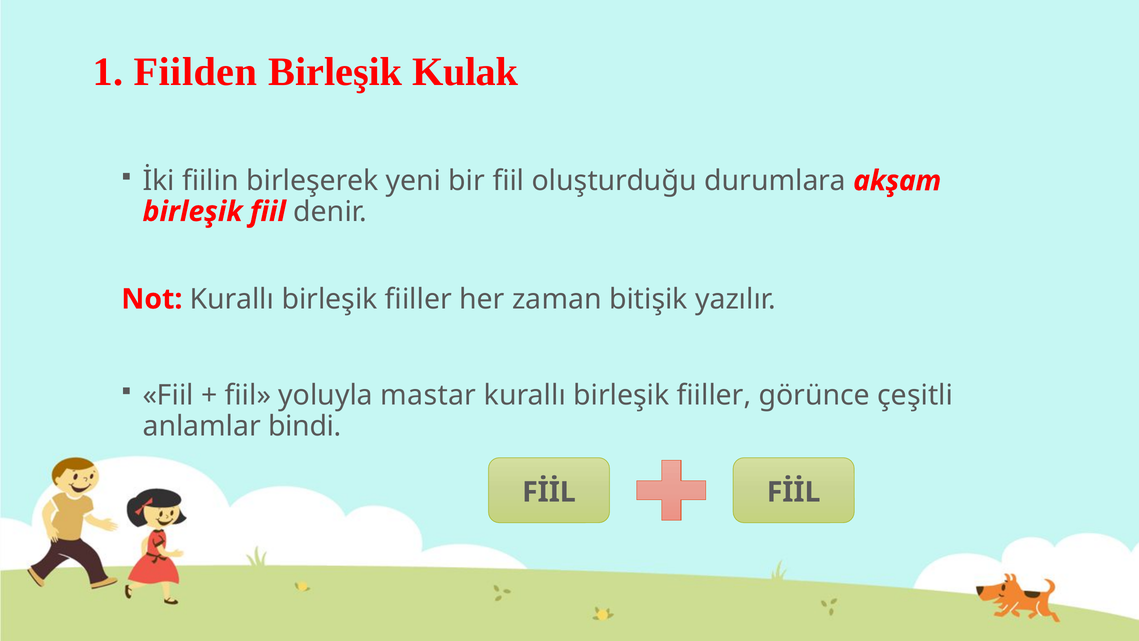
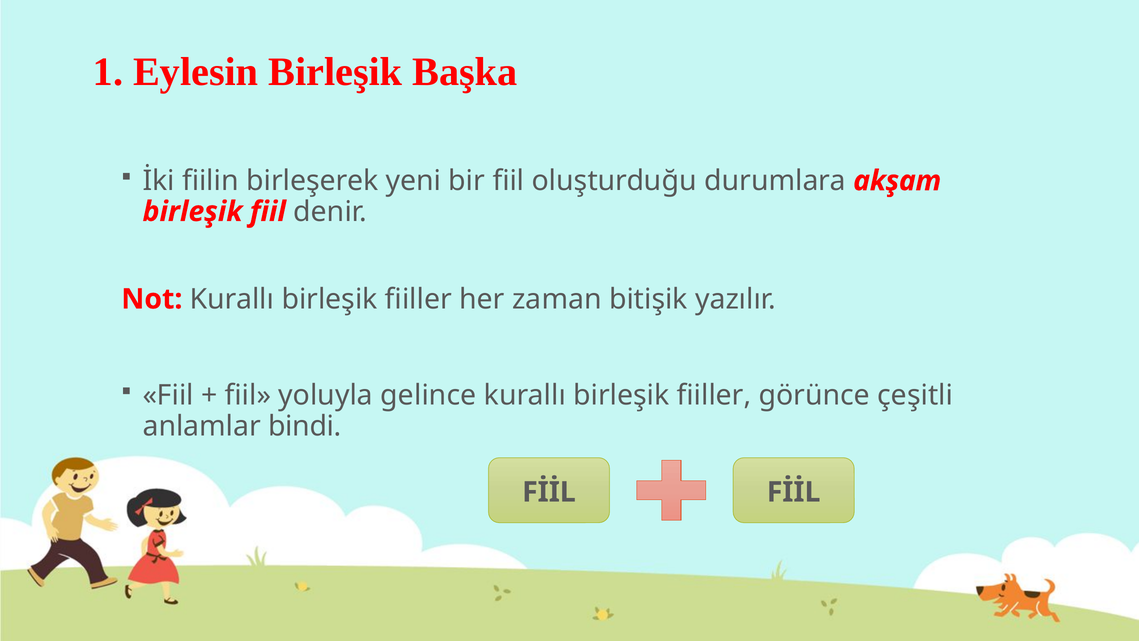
Fiilden: Fiilden -> Eylesin
Kulak: Kulak -> Başka
mastar: mastar -> gelince
